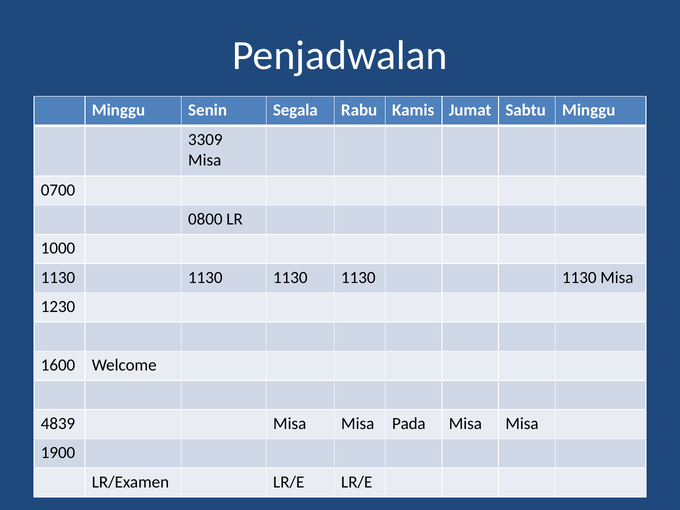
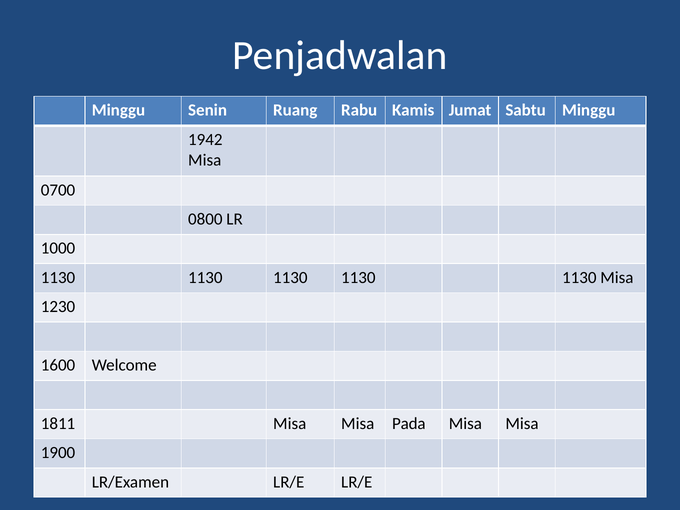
Segala: Segala -> Ruang
3309: 3309 -> 1942
4839: 4839 -> 1811
